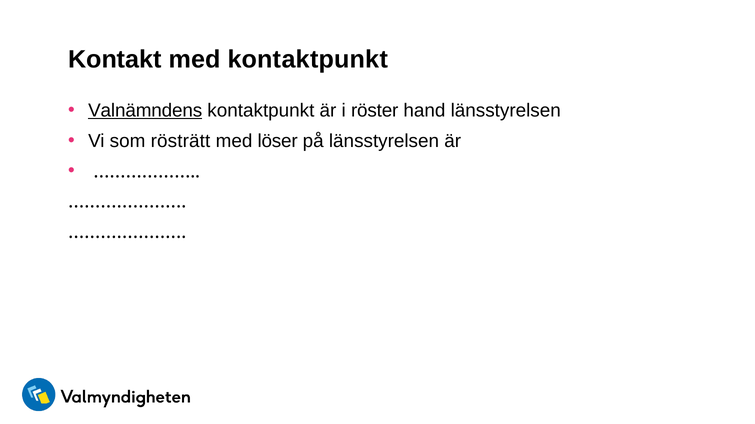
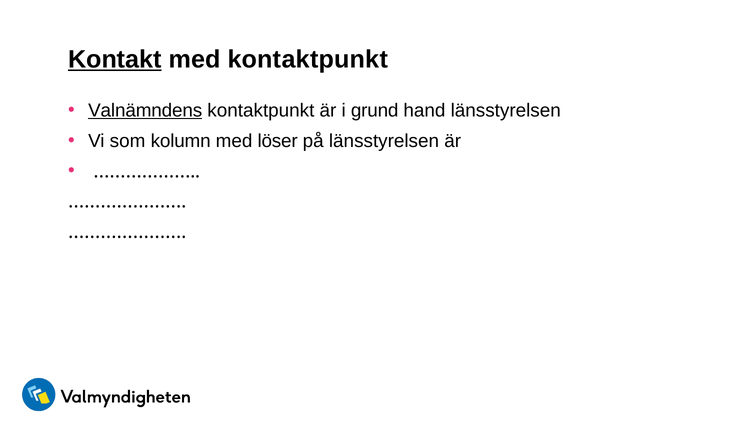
Kontakt underline: none -> present
röster: röster -> grund
rösträtt: rösträtt -> kolumn
